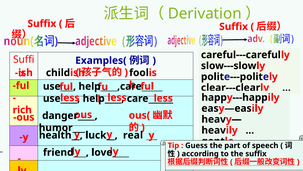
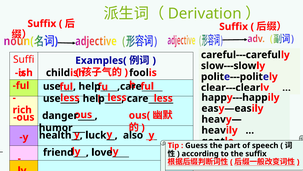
real: real -> also
